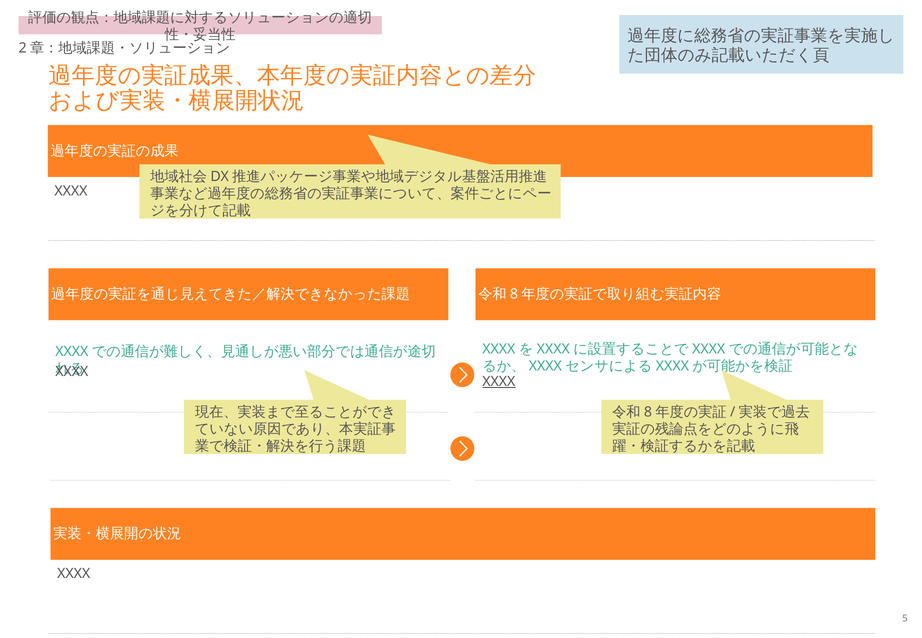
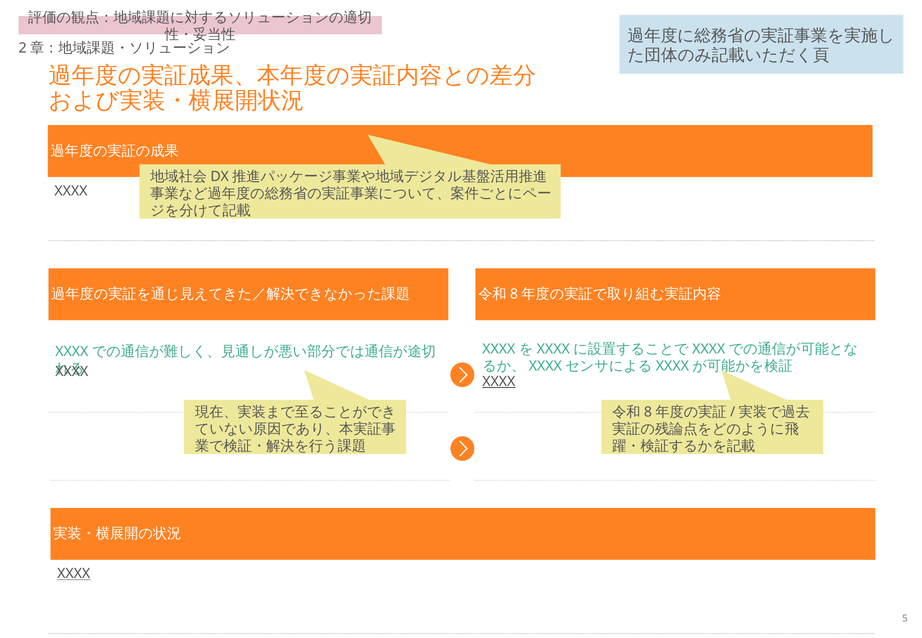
XXXX at (74, 574) underline: none -> present
